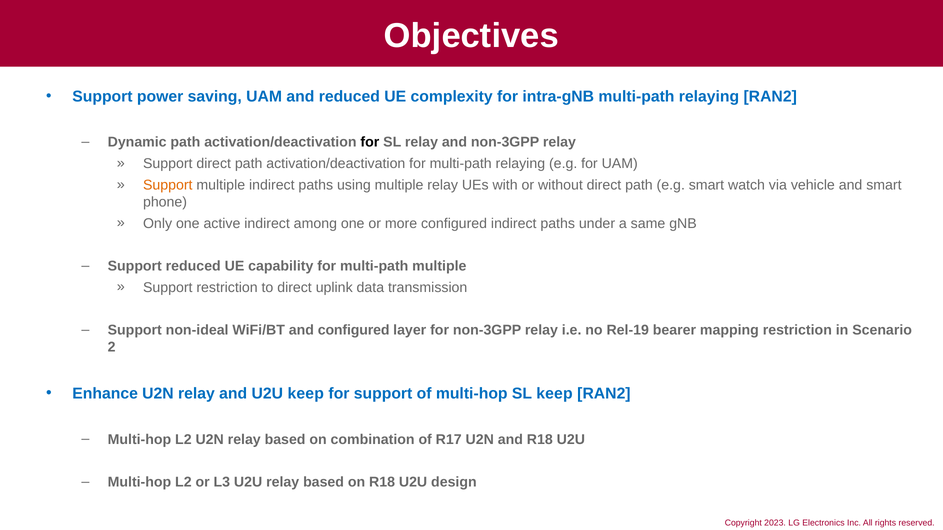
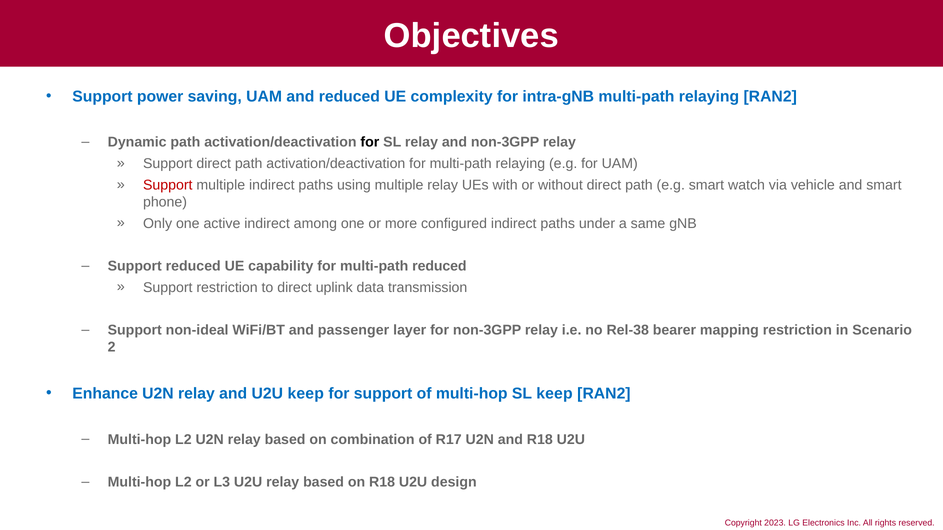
Support at (168, 185) colour: orange -> red
multi-path multiple: multiple -> reduced
and configured: configured -> passenger
Rel-19: Rel-19 -> Rel-38
